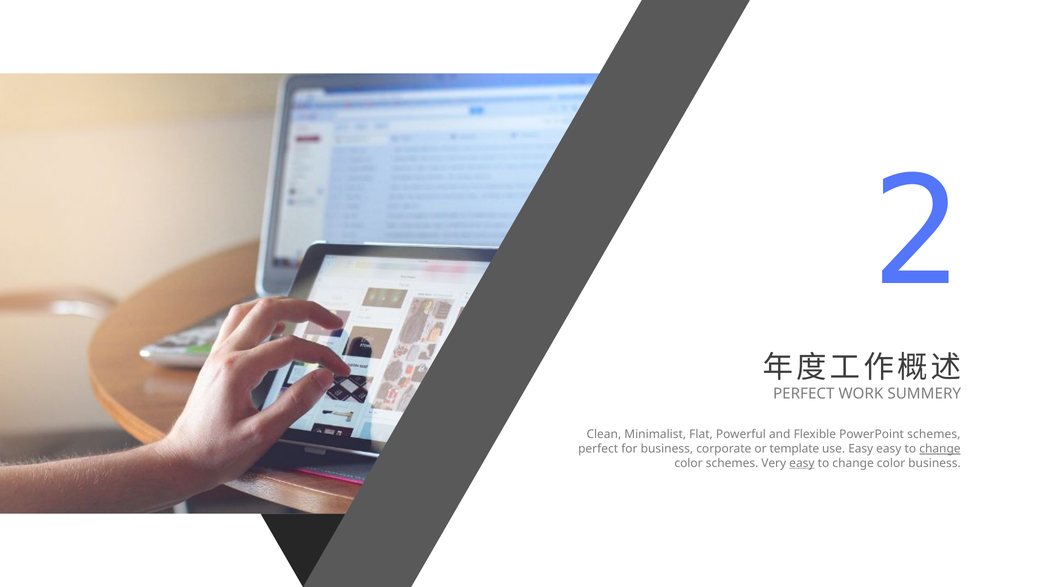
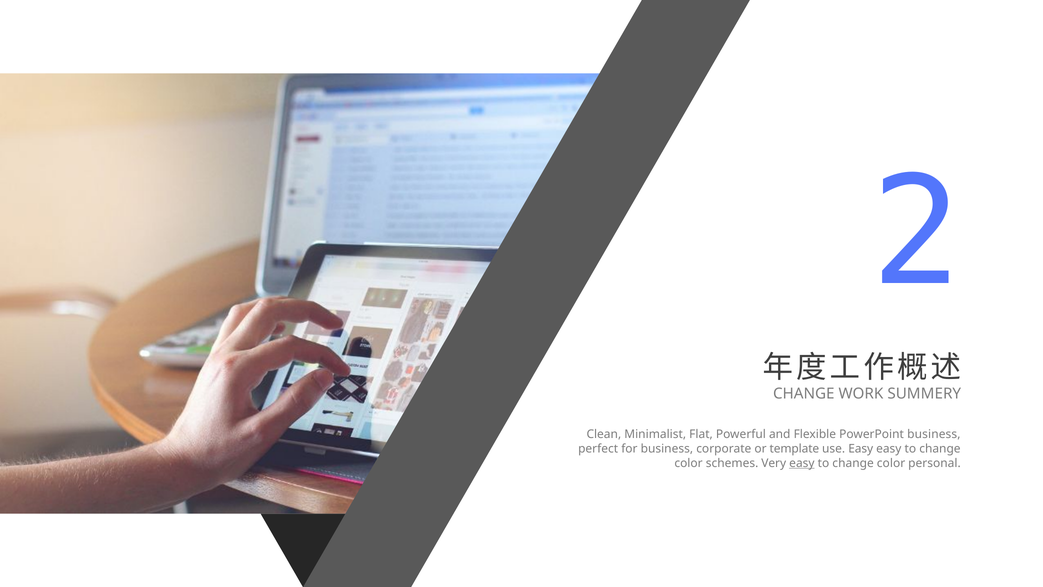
PERFECT at (804, 394): PERFECT -> CHANGE
PowerPoint schemes: schemes -> business
change at (940, 449) underline: present -> none
color business: business -> personal
